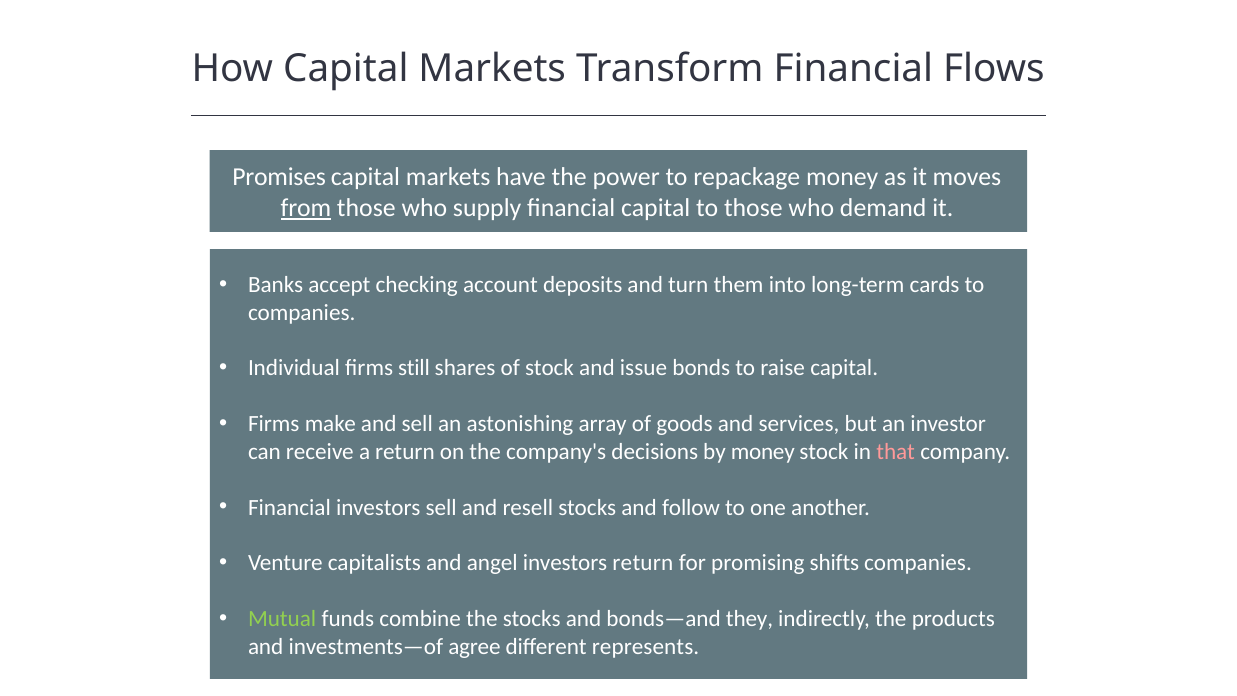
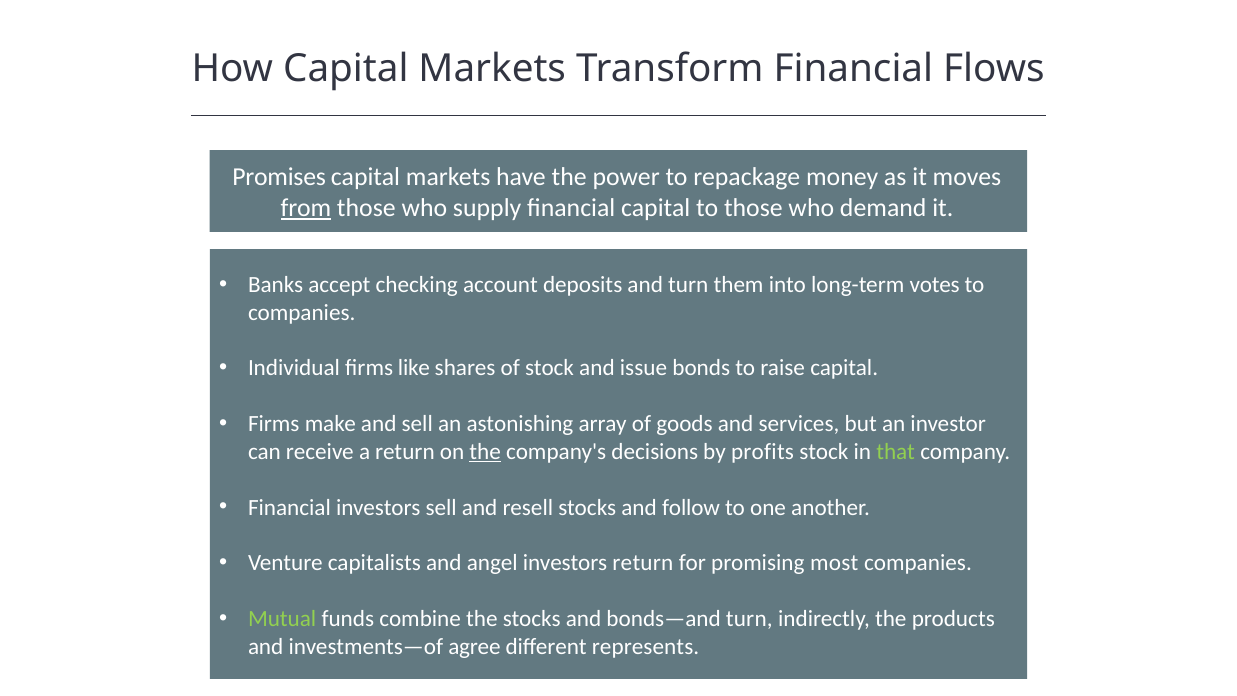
cards: cards -> votes
still: still -> like
the at (485, 452) underline: none -> present
by money: money -> profits
that colour: pink -> light green
shifts: shifts -> most
bonds—and they: they -> turn
